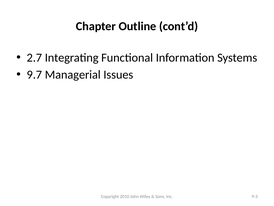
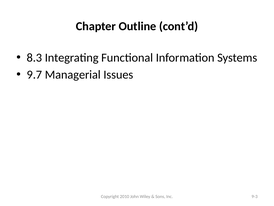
2.7: 2.7 -> 8.3
